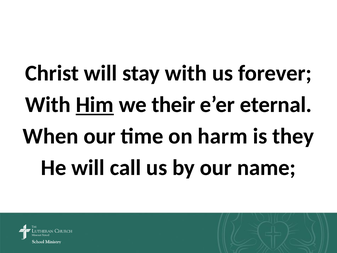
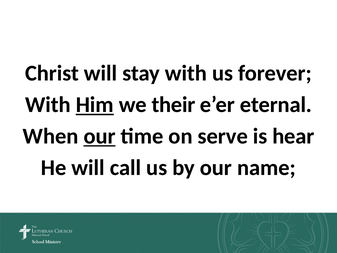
our at (100, 136) underline: none -> present
harm: harm -> serve
they: they -> hear
